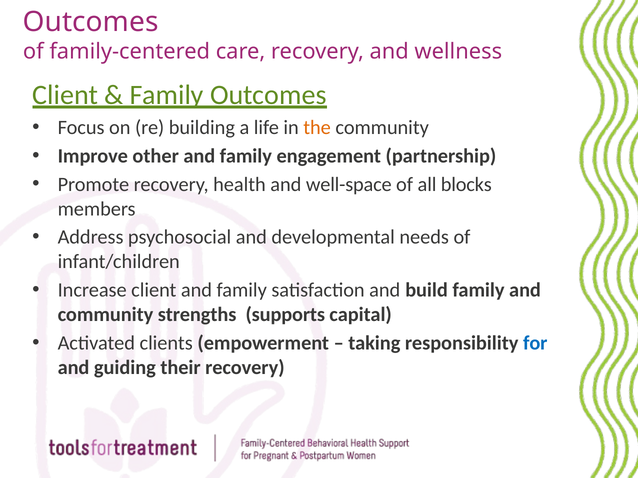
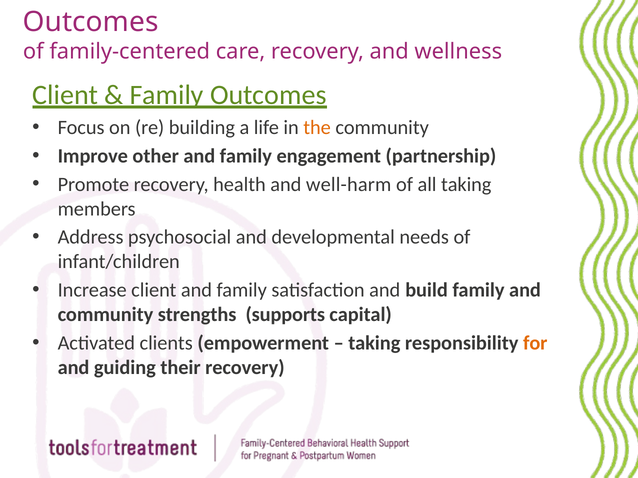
well-space: well-space -> well-harm
all blocks: blocks -> taking
for colour: blue -> orange
